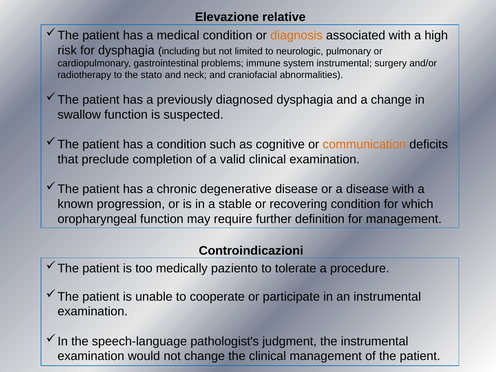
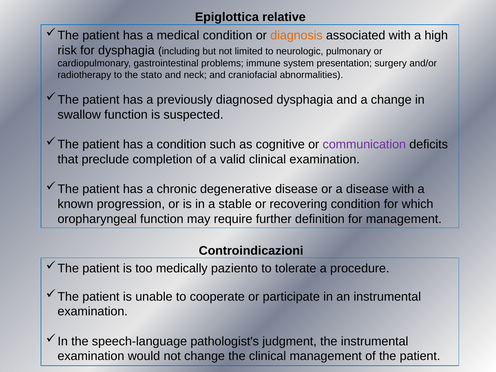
Elevazione: Elevazione -> Epiglottica
system instrumental: instrumental -> presentation
communication colour: orange -> purple
